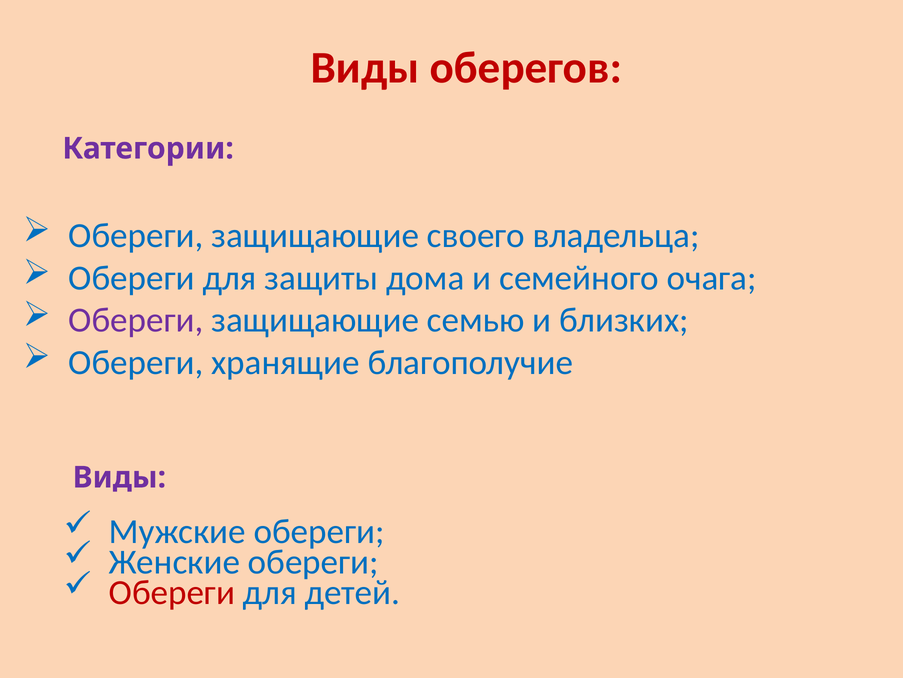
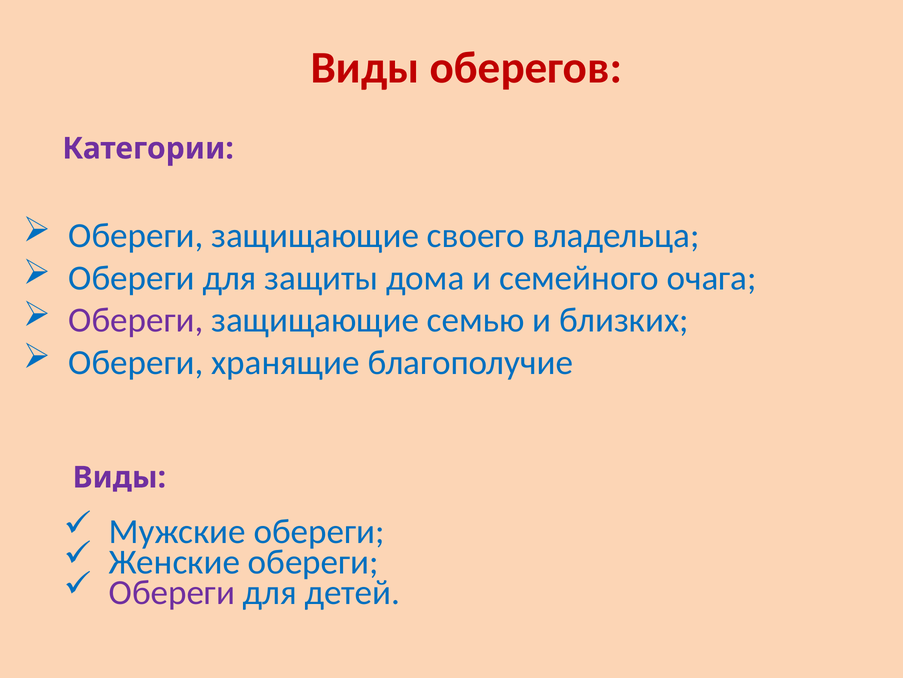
Обереги at (172, 592) colour: red -> purple
